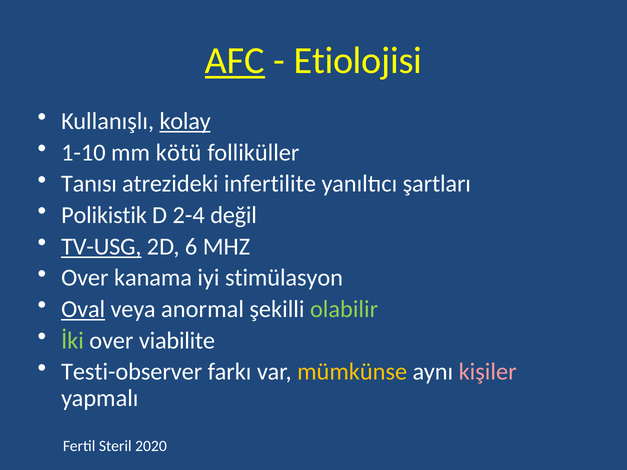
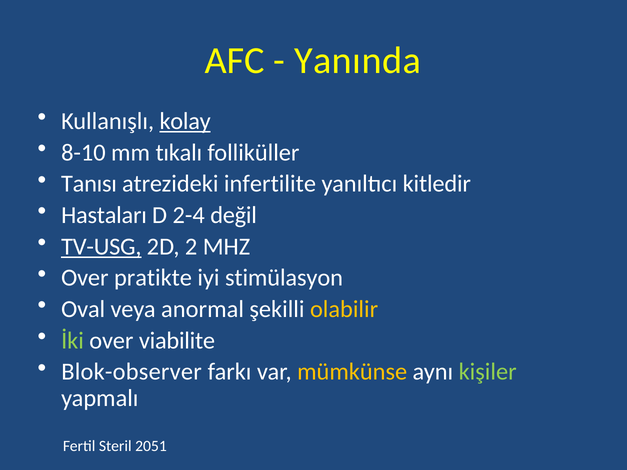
AFC underline: present -> none
Etiolojisi: Etiolojisi -> Yanında
1-10: 1-10 -> 8-10
kötü: kötü -> tıkalı
şartları: şartları -> kitledir
Polikistik: Polikistik -> Hastaları
6: 6 -> 2
kanama: kanama -> pratikte
Oval underline: present -> none
olabilir colour: light green -> yellow
Testi-observer: Testi-observer -> Blok-observer
kişiler colour: pink -> light green
2020: 2020 -> 2051
